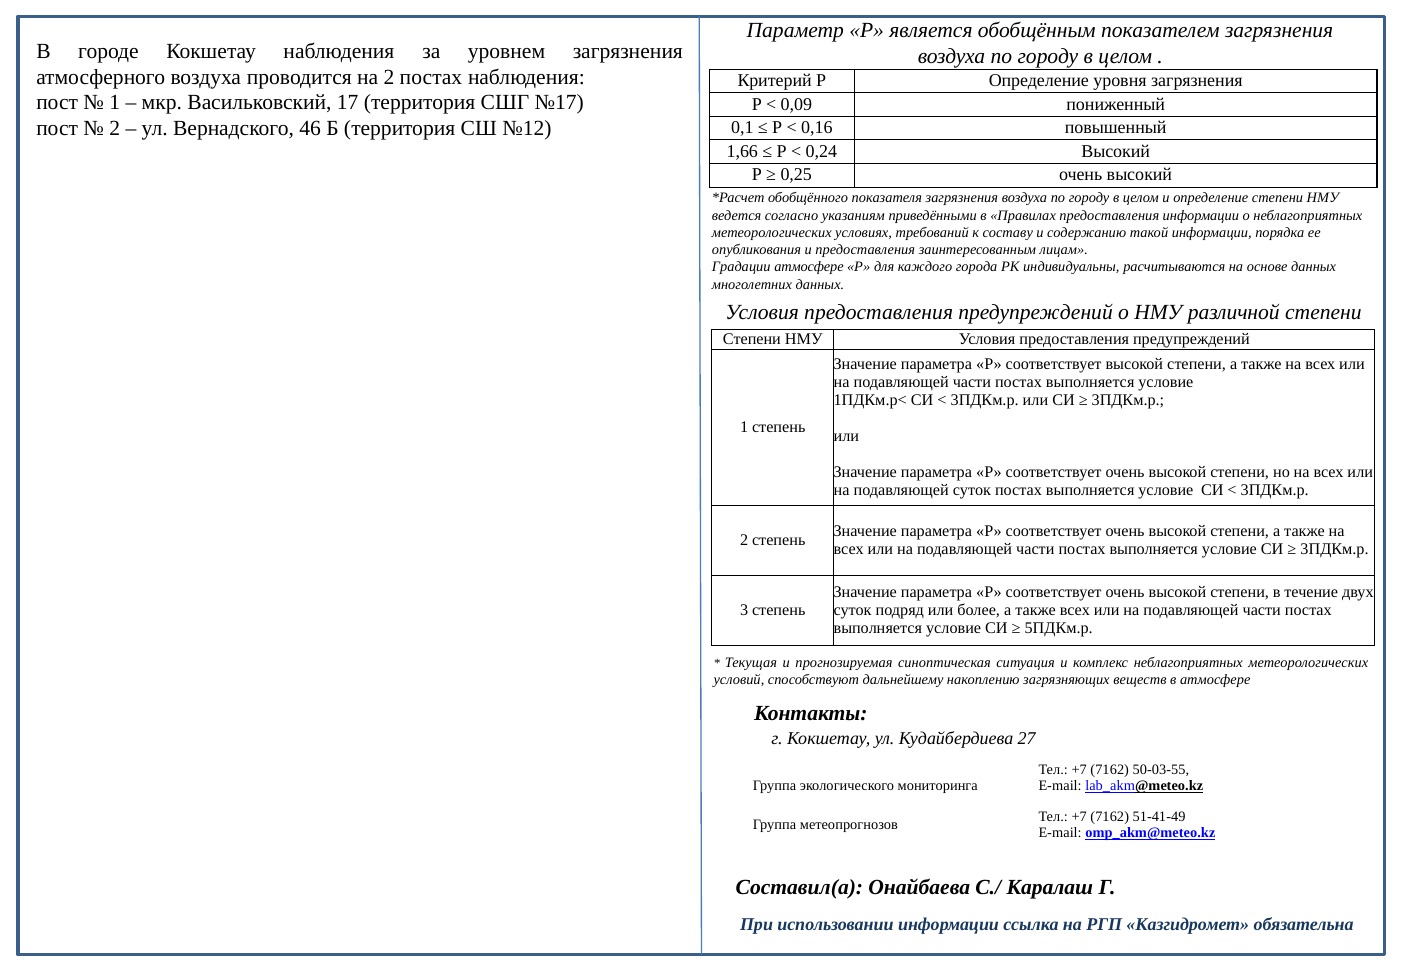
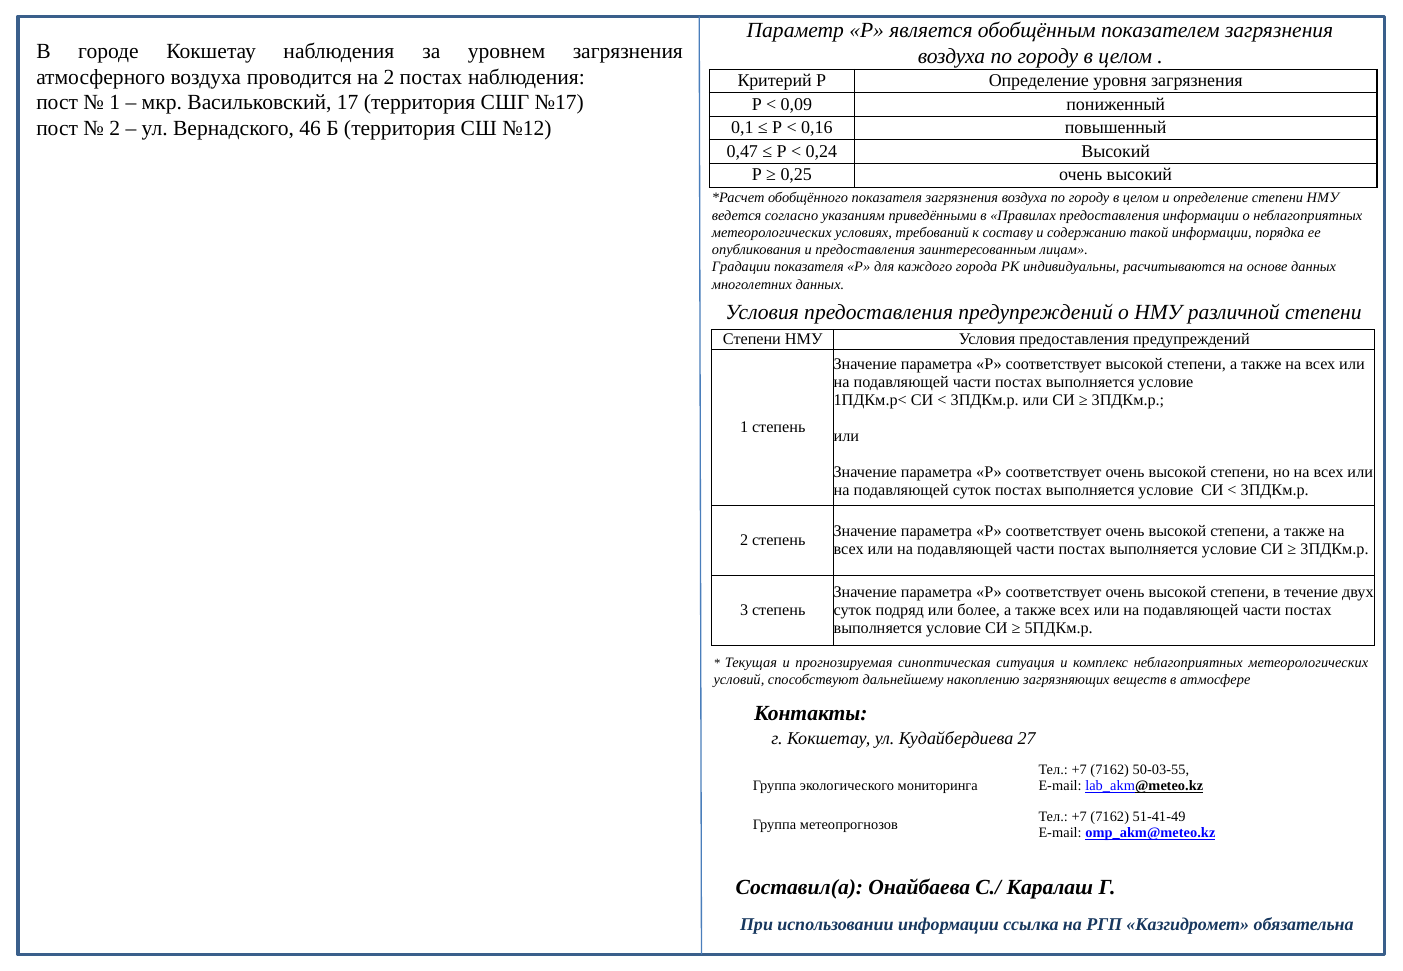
1,66: 1,66 -> 0,47
Градации атмосфере: атмосфере -> показателя
